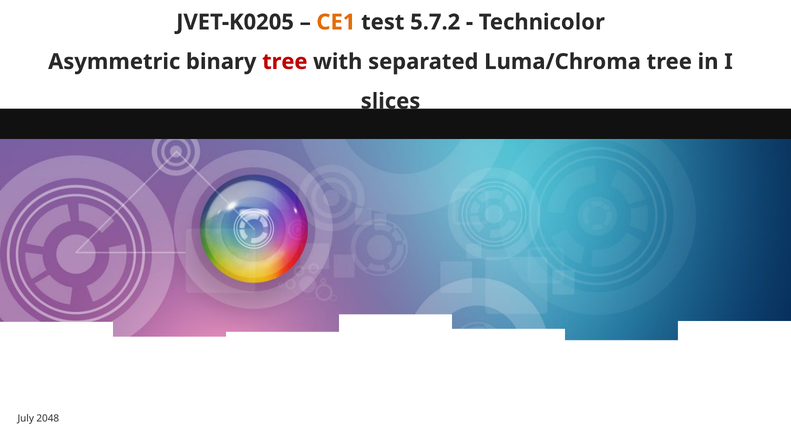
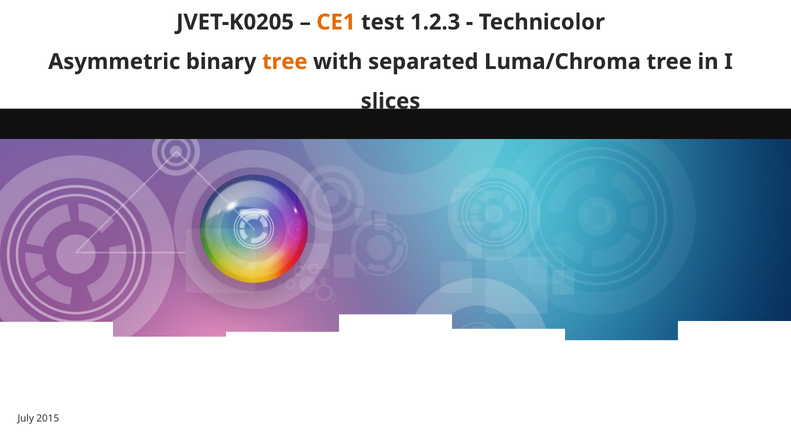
5.7.2: 5.7.2 -> 1.2.3
tree at (285, 62) colour: red -> orange
2048: 2048 -> 2015
